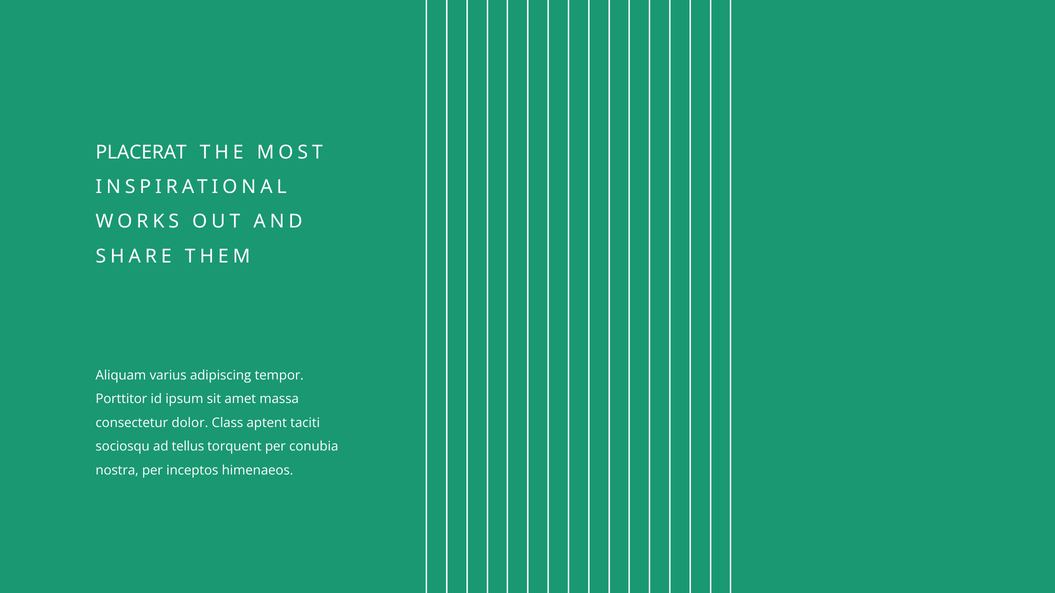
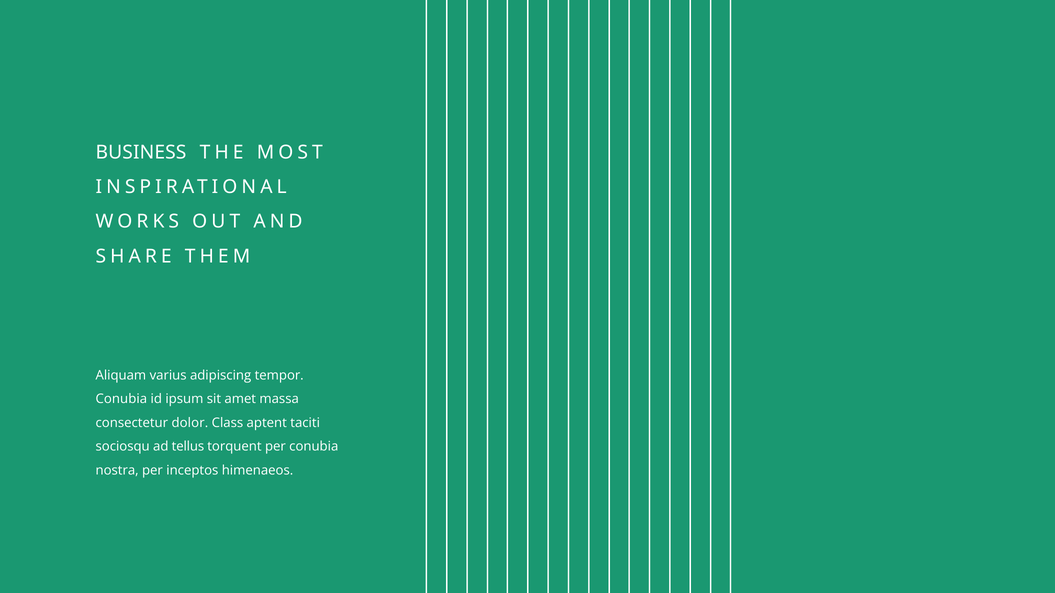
PLACERAT: PLACERAT -> BUSINESS
Porttitor at (121, 399): Porttitor -> Conubia
